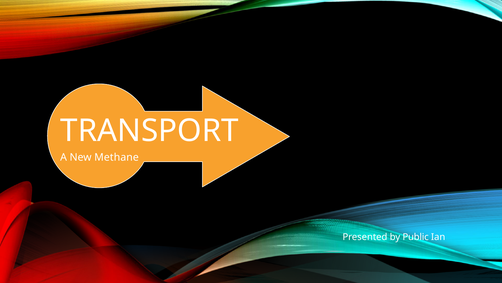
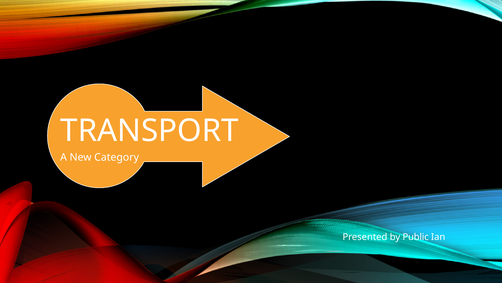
Methane: Methane -> Category
